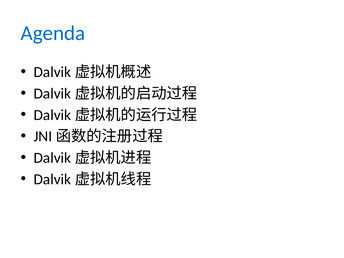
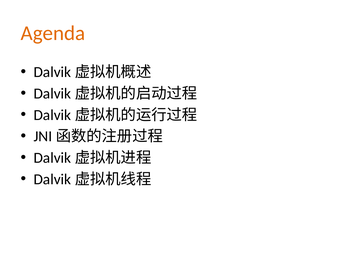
Agenda colour: blue -> orange
